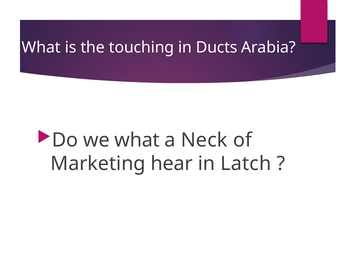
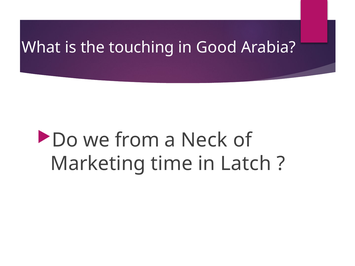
Ducts: Ducts -> Good
we what: what -> from
hear: hear -> time
